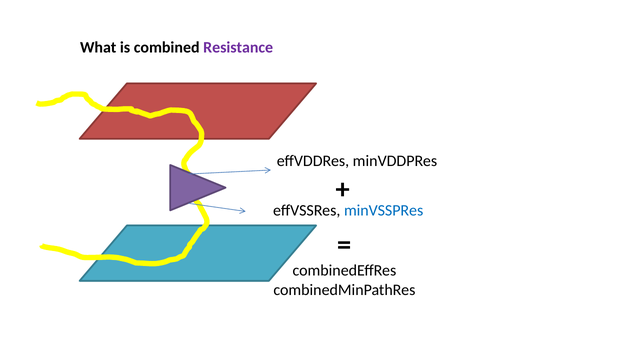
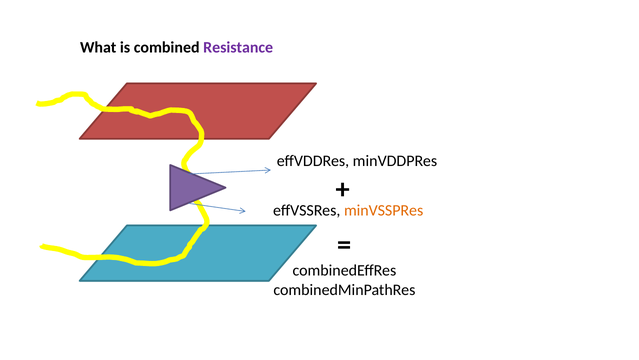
minVSSPRes colour: blue -> orange
